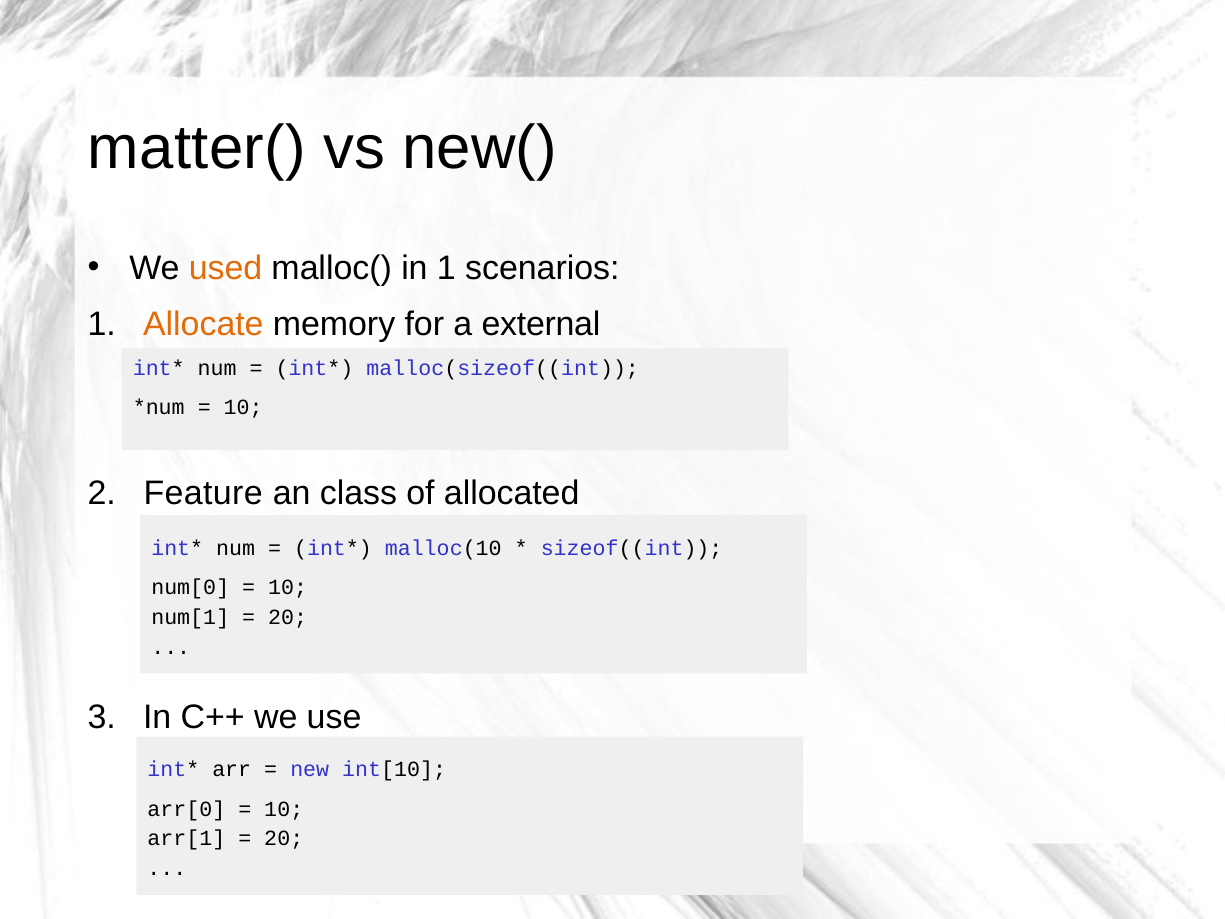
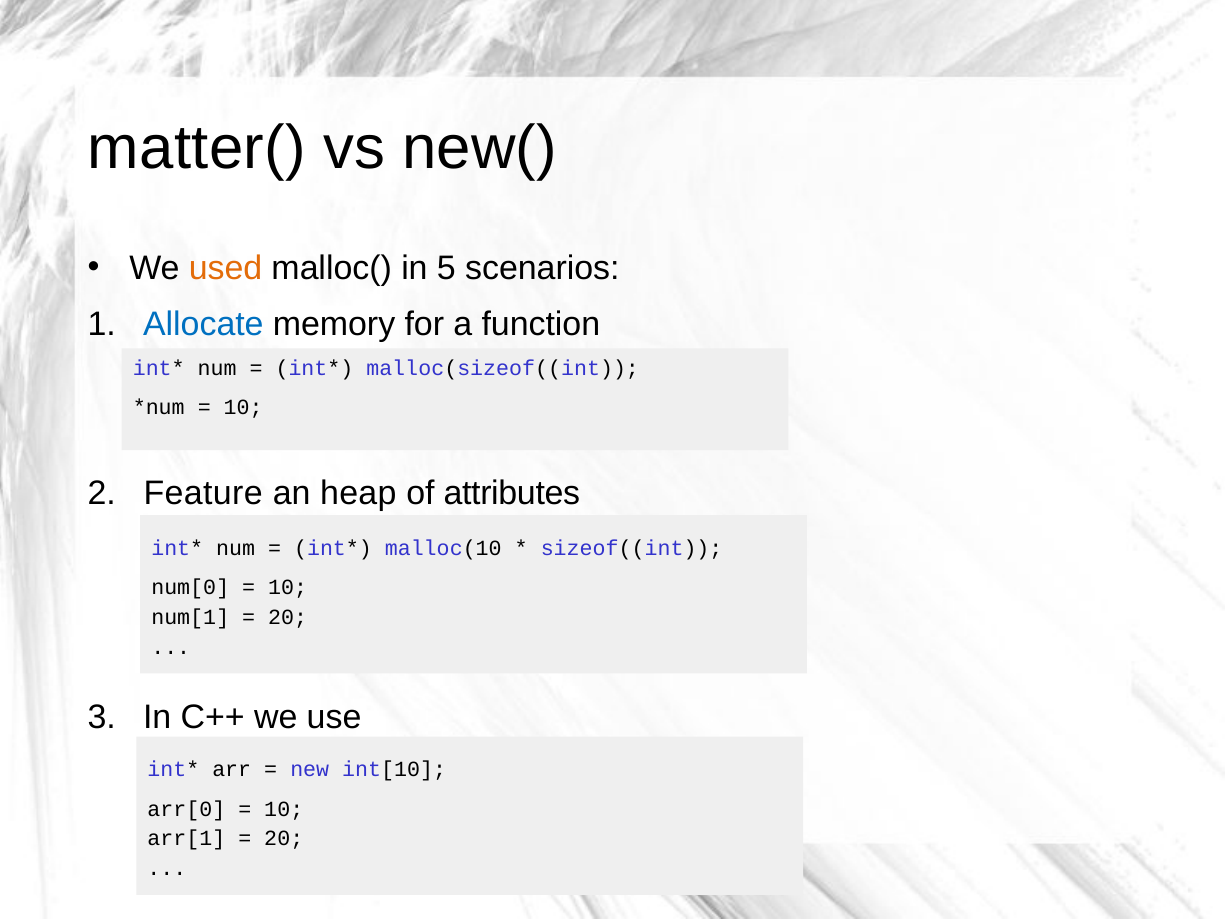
in 1: 1 -> 5
Allocate colour: orange -> blue
external: external -> function
class: class -> heap
allocated: allocated -> attributes
